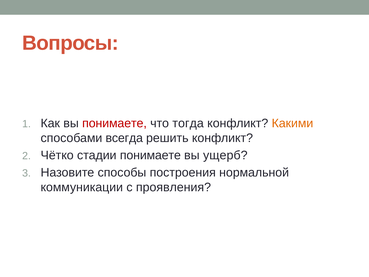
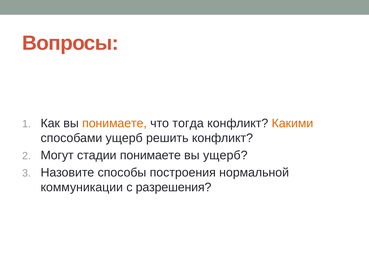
понимаете at (114, 123) colour: red -> orange
способами всегда: всегда -> ущерб
Чётко: Чётко -> Могут
проявления: проявления -> разрешения
